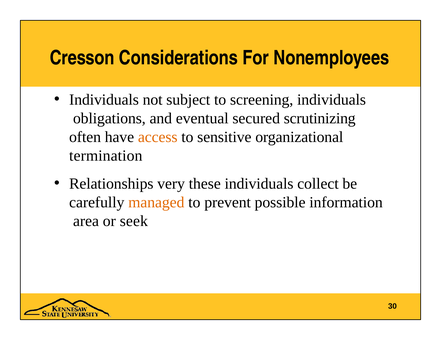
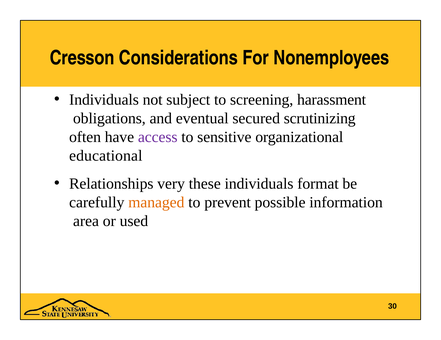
screening individuals: individuals -> harassment
access colour: orange -> purple
termination: termination -> educational
collect: collect -> format
seek: seek -> used
